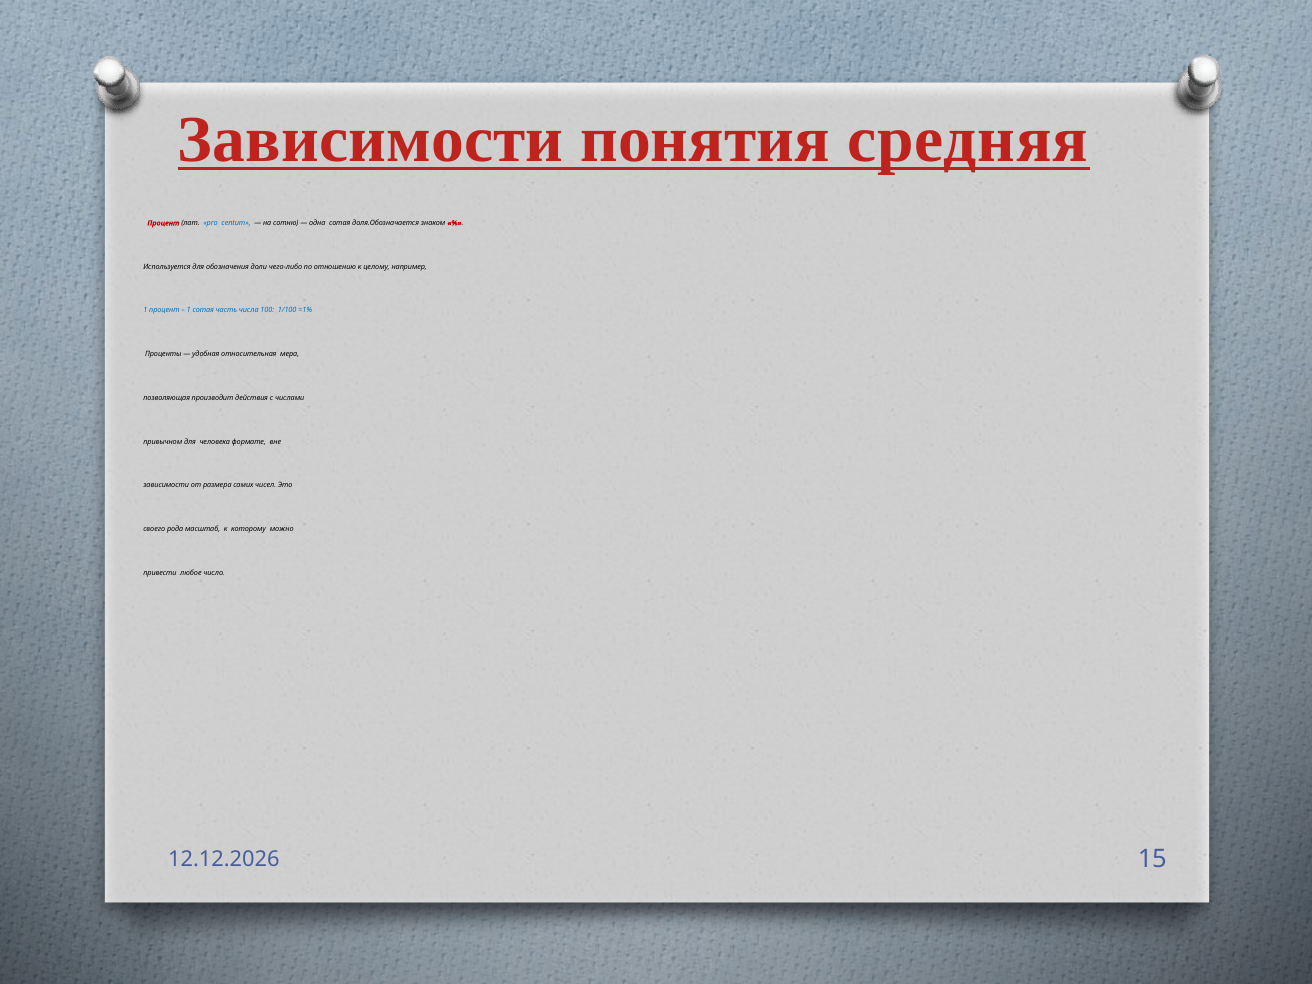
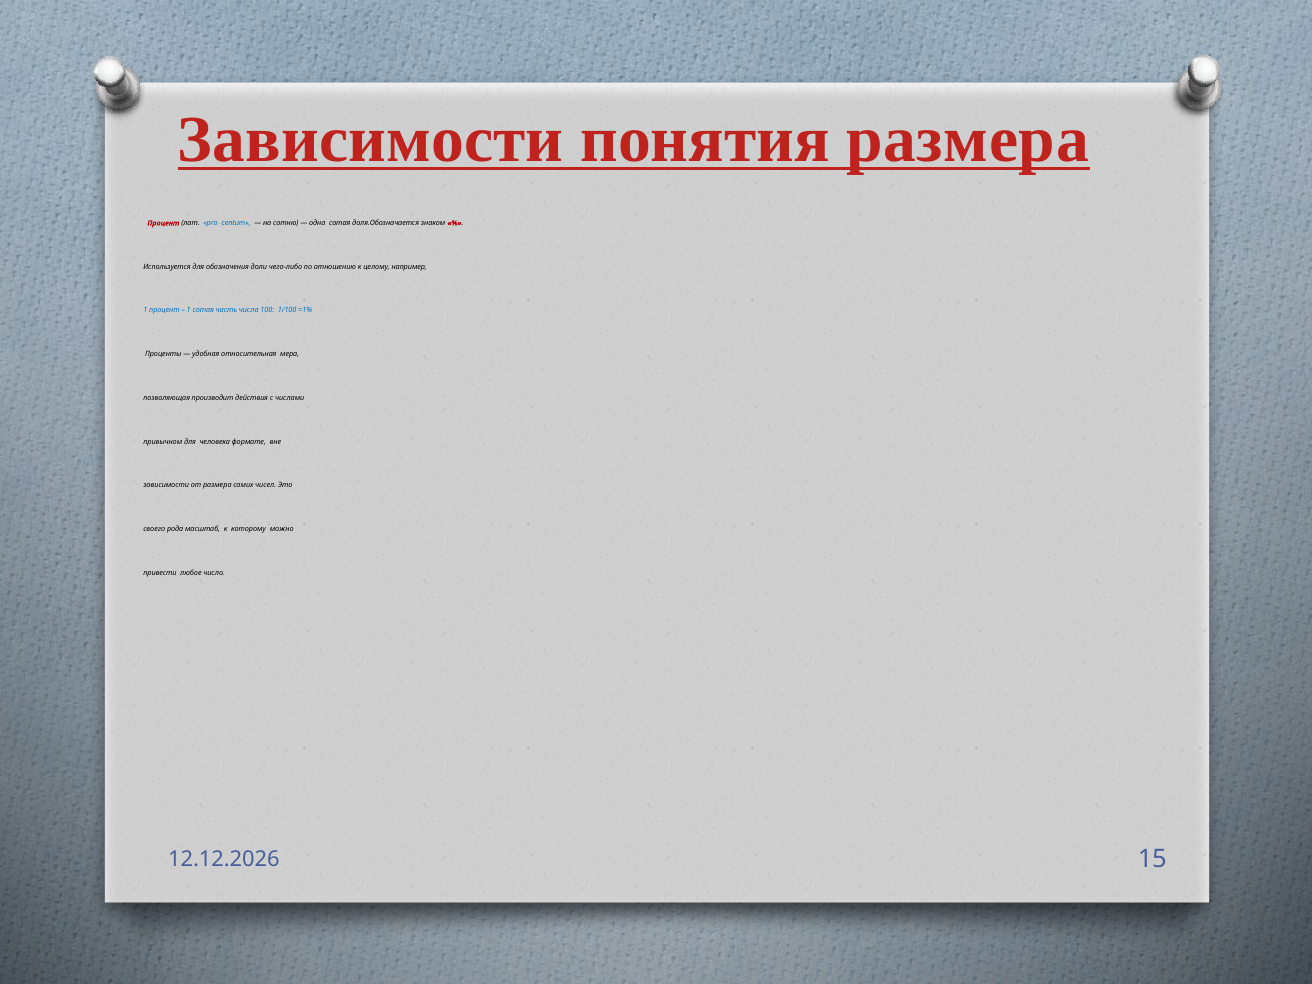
понятия средняя: средняя -> размера
